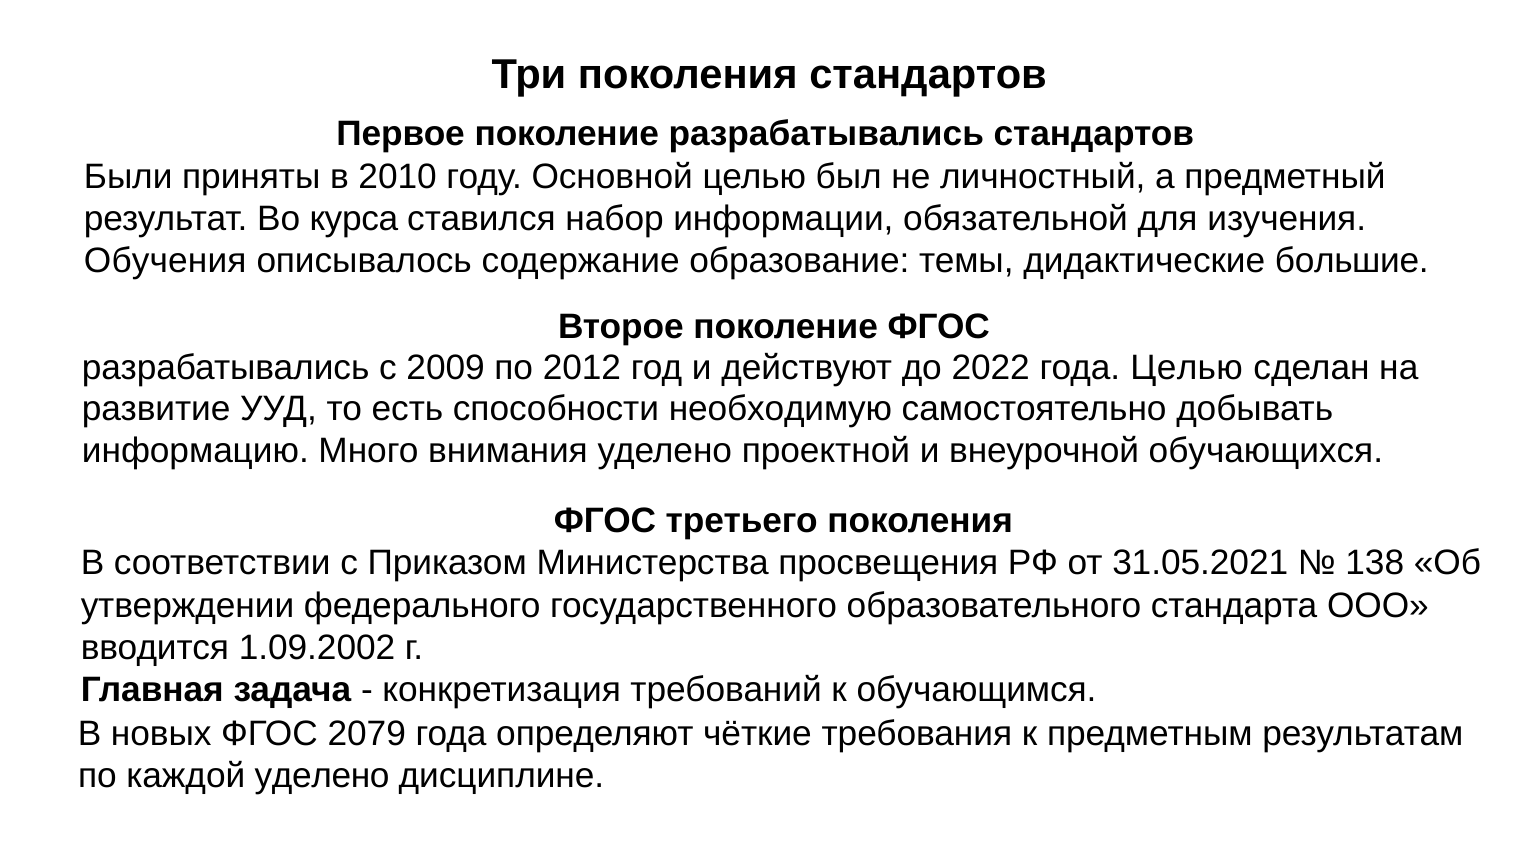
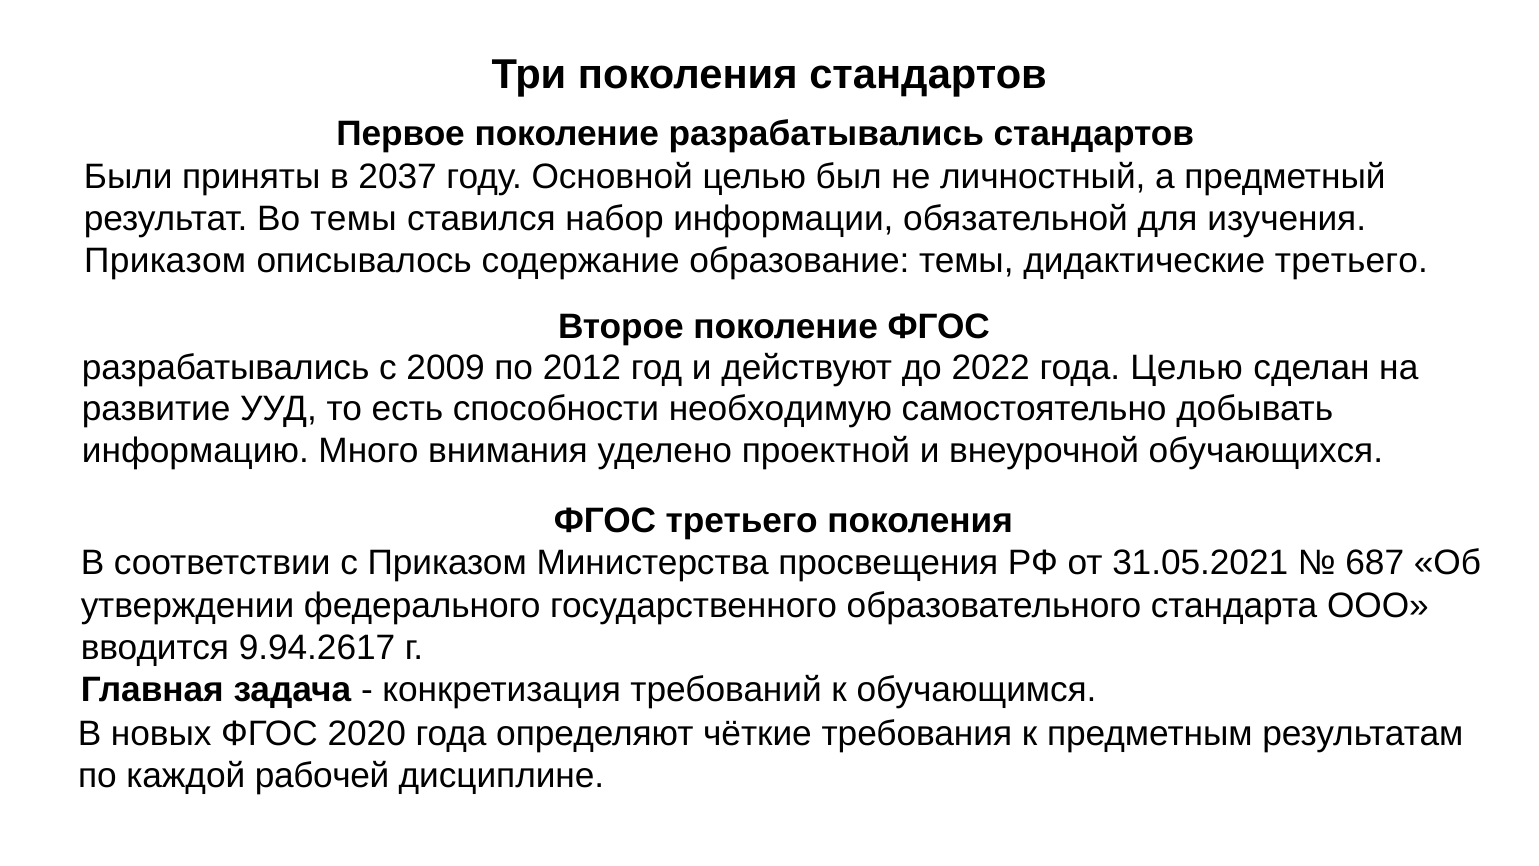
2010: 2010 -> 2037
Во курса: курса -> темы
Обучения at (165, 261): Обучения -> Приказом
дидактические большие: большие -> третьего
138: 138 -> 687
1.09.2002: 1.09.2002 -> 9.94.2617
2079: 2079 -> 2020
каждой уделено: уделено -> рабочей
